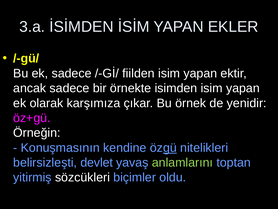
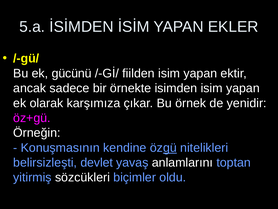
3.a: 3.a -> 5.a
ek sadece: sadece -> gücünü
anlamlarını colour: light green -> white
